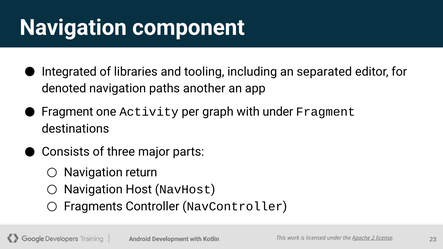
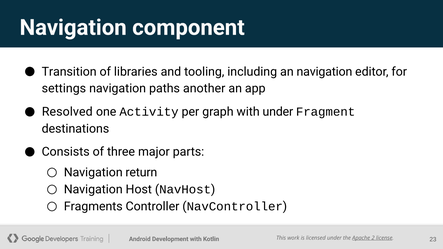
Integrated: Integrated -> Transition
an separated: separated -> navigation
denoted: denoted -> settings
Fragment at (67, 112): Fragment -> Resolved
